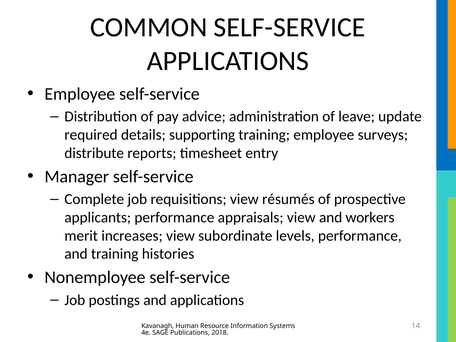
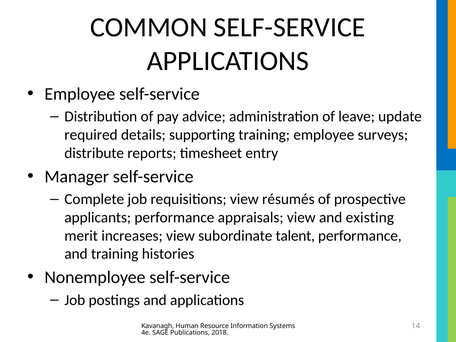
workers: workers -> existing
levels: levels -> talent
